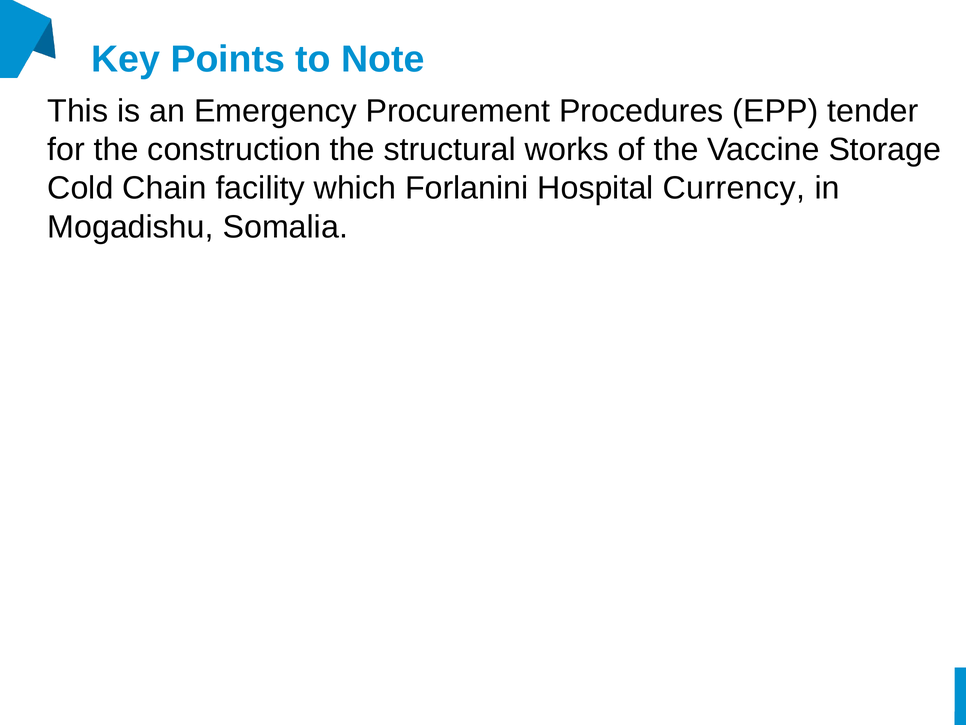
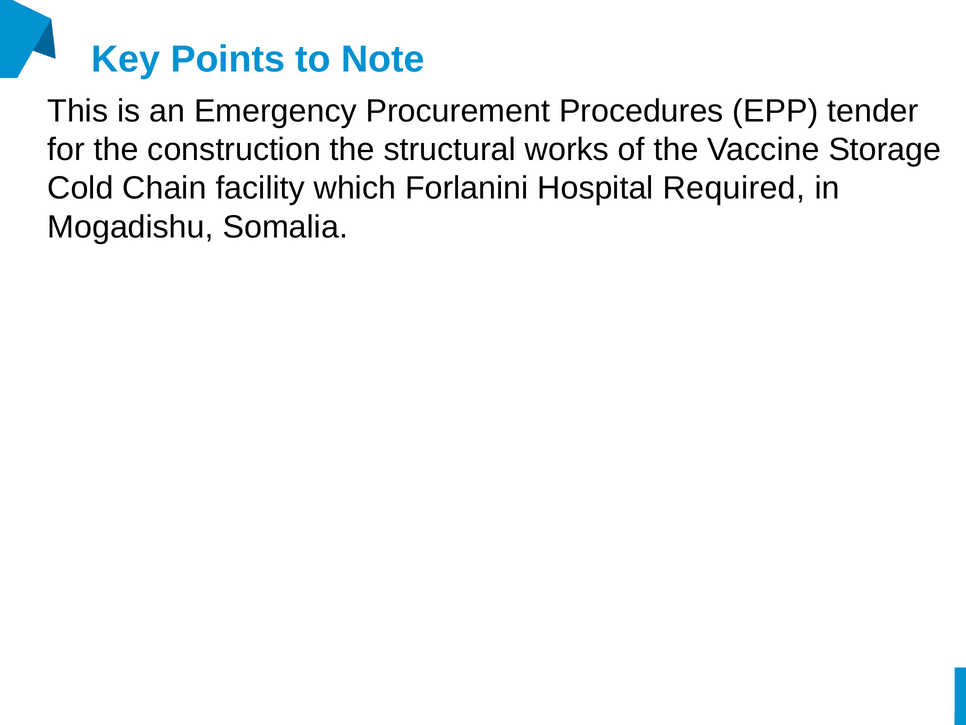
Currency: Currency -> Required
